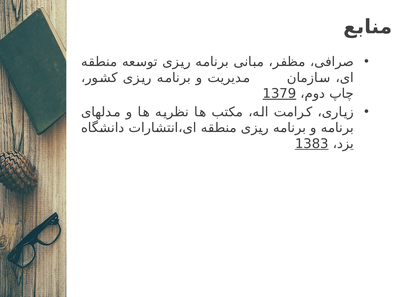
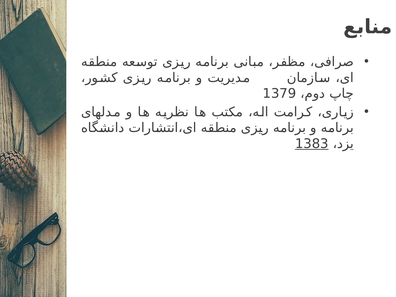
1379 underline: present -> none
